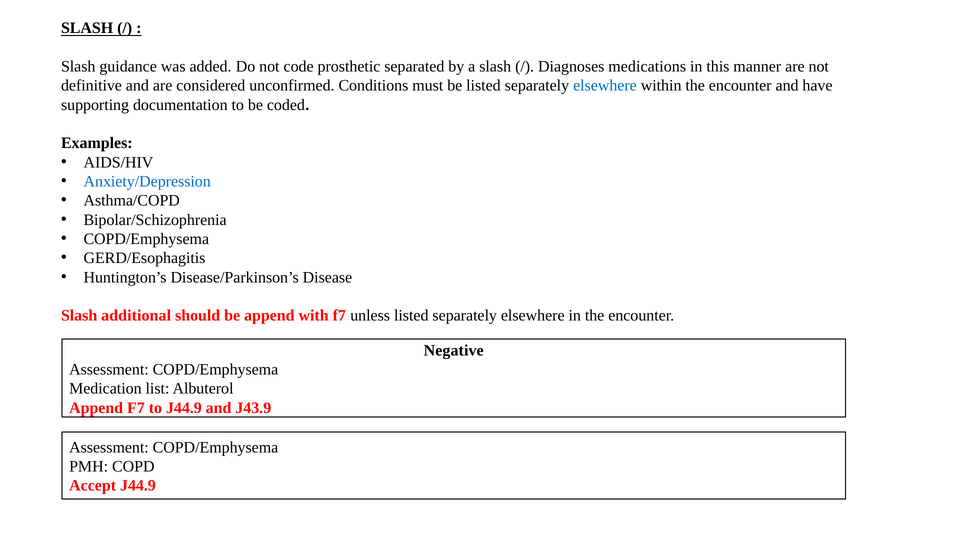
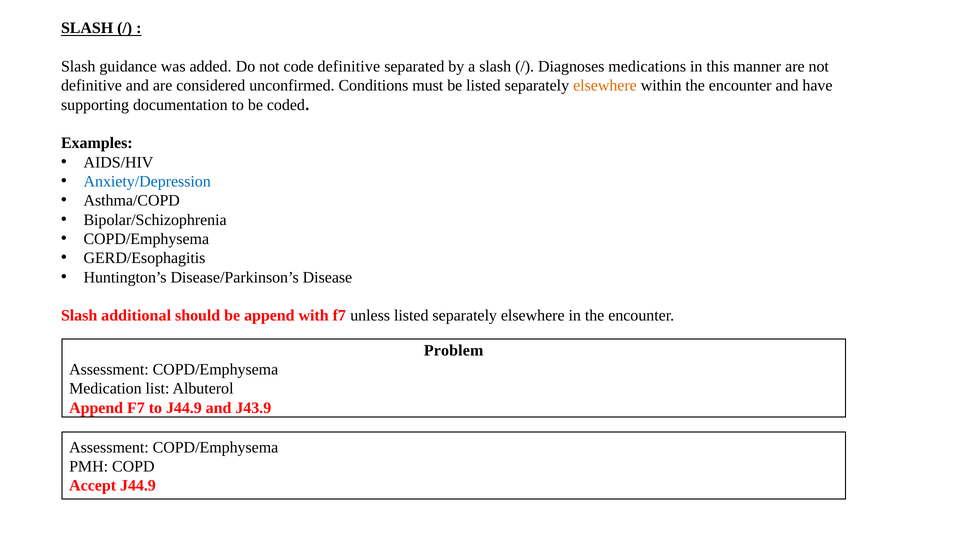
code prosthetic: prosthetic -> definitive
elsewhere at (605, 86) colour: blue -> orange
Negative: Negative -> Problem
